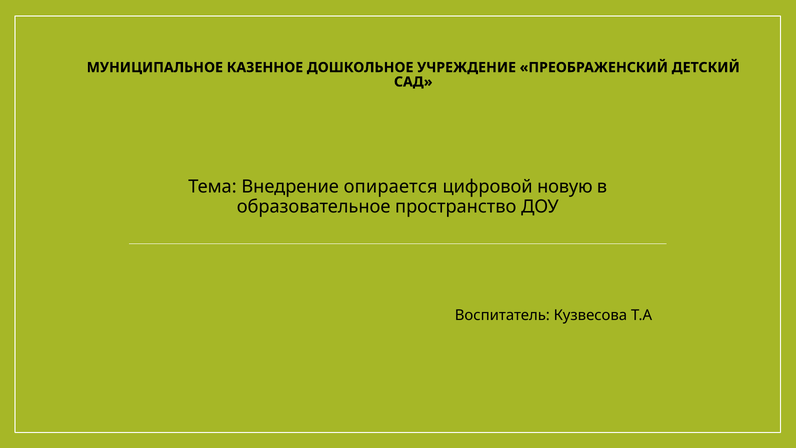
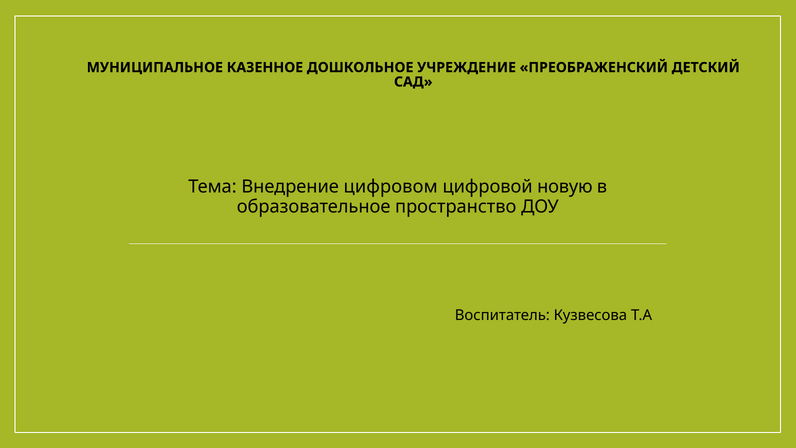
опирается: опирается -> цифровом
